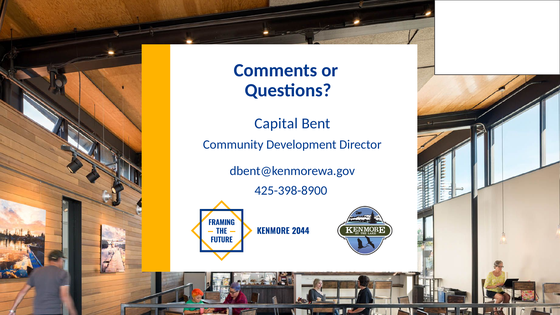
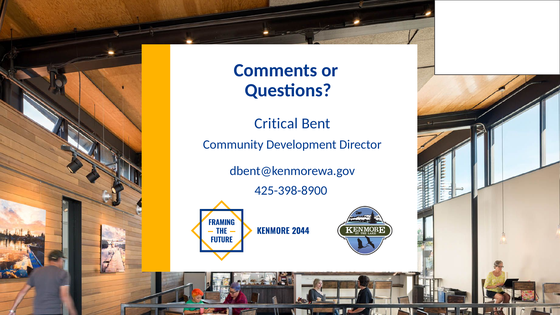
Capital: Capital -> Critical
